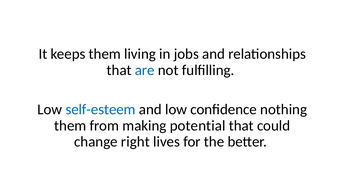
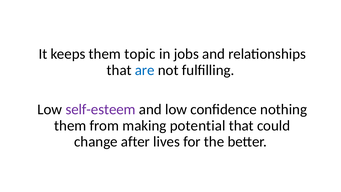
living: living -> topic
self-esteem colour: blue -> purple
right: right -> after
